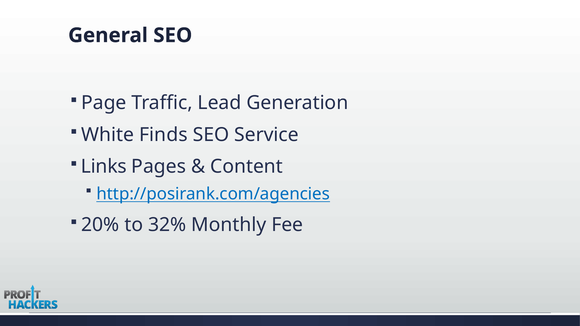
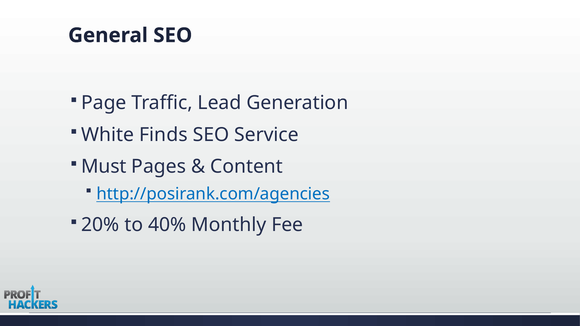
Links: Links -> Must
32%: 32% -> 40%
